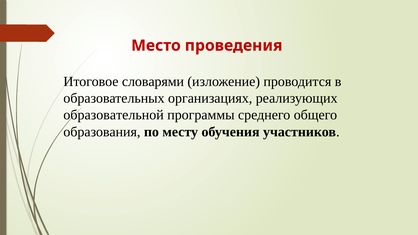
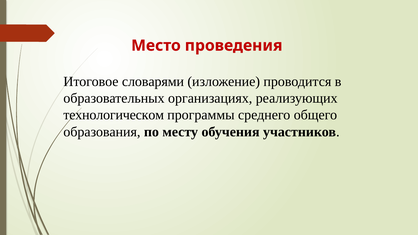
образовательной: образовательной -> технологическом
